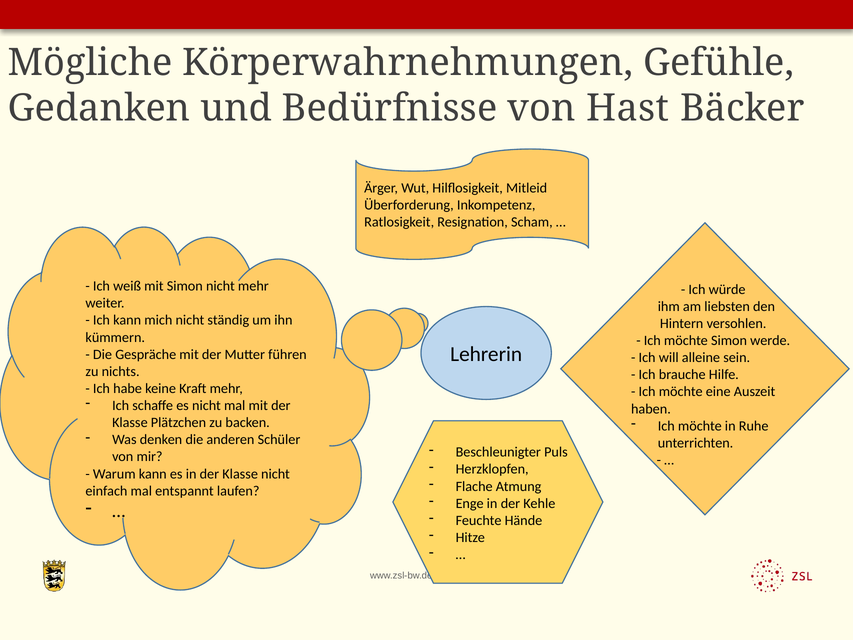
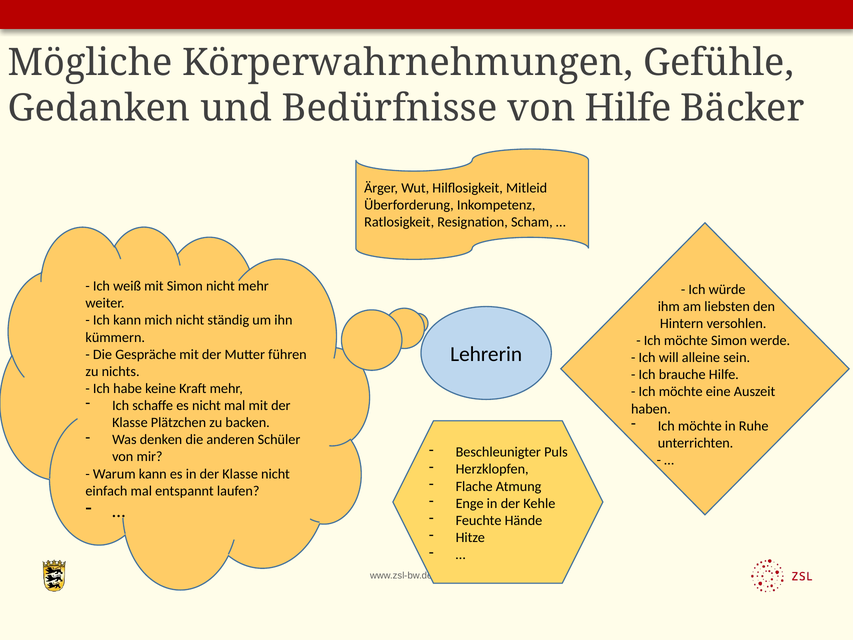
von Hast: Hast -> Hilfe
